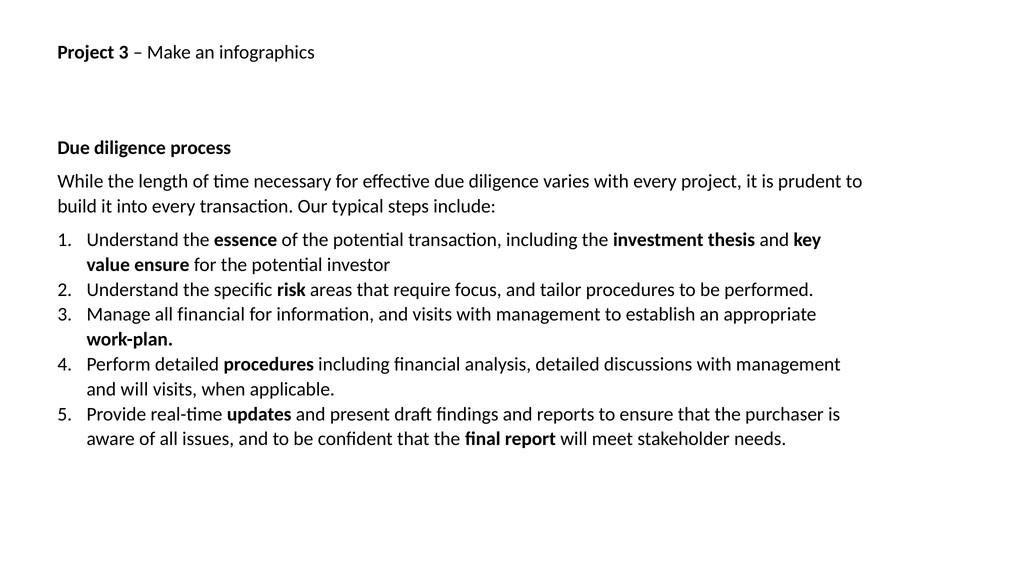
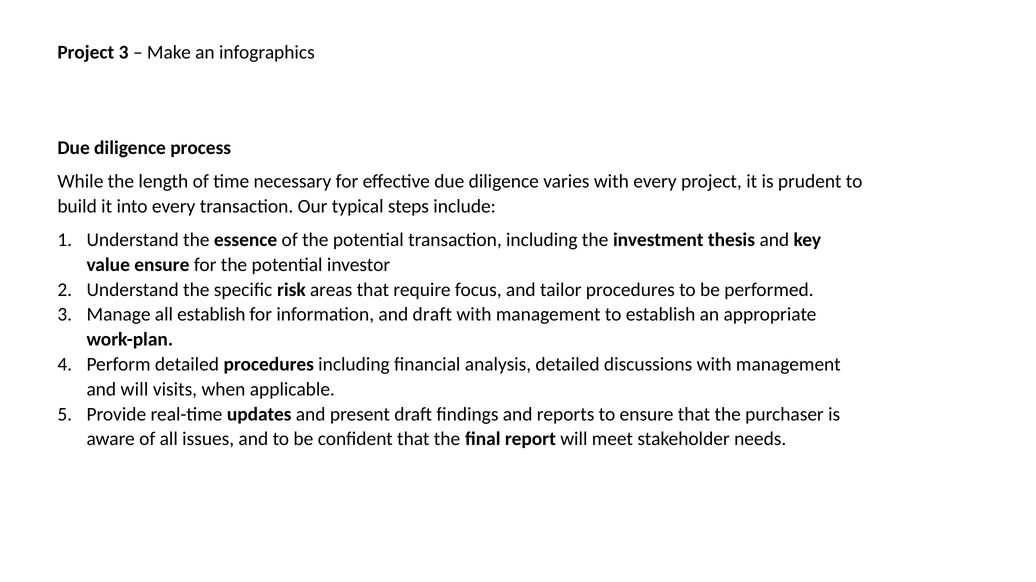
all financial: financial -> establish
and visits: visits -> draft
